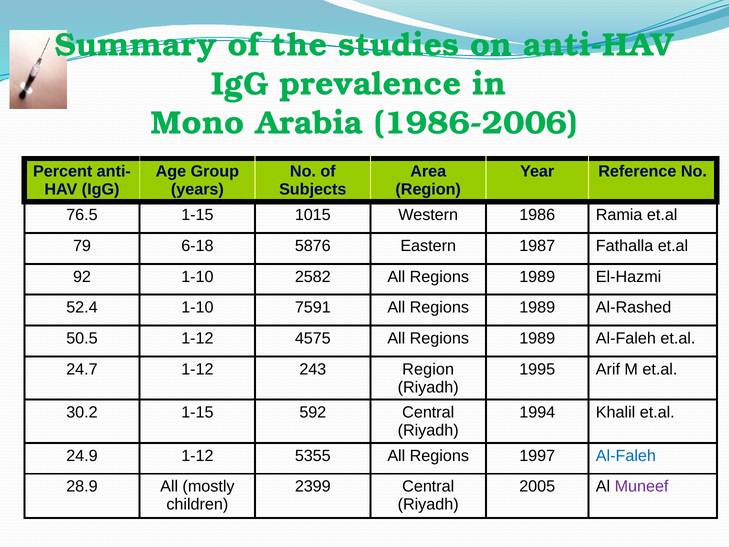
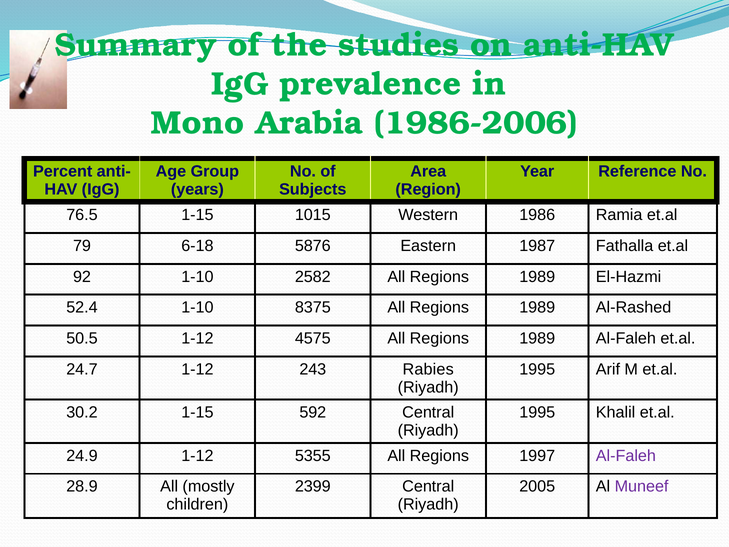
7591: 7591 -> 8375
243 Region: Region -> Rabies
1994 at (537, 412): 1994 -> 1995
Al-Faleh at (626, 456) colour: blue -> purple
